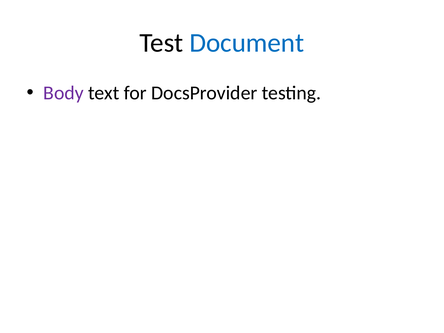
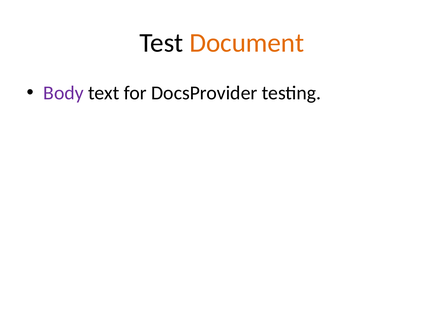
Document colour: blue -> orange
